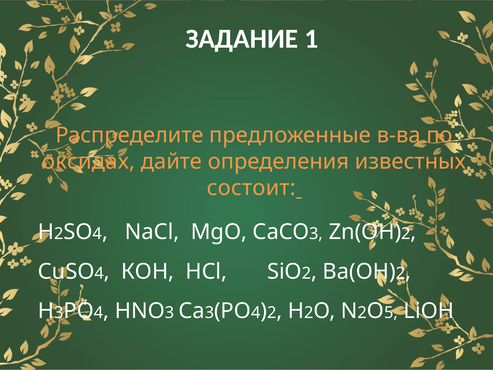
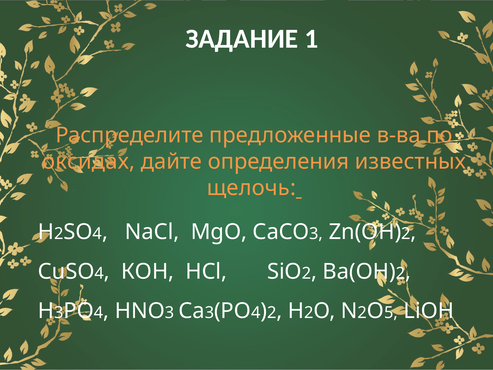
состоит: состоит -> щелочь
